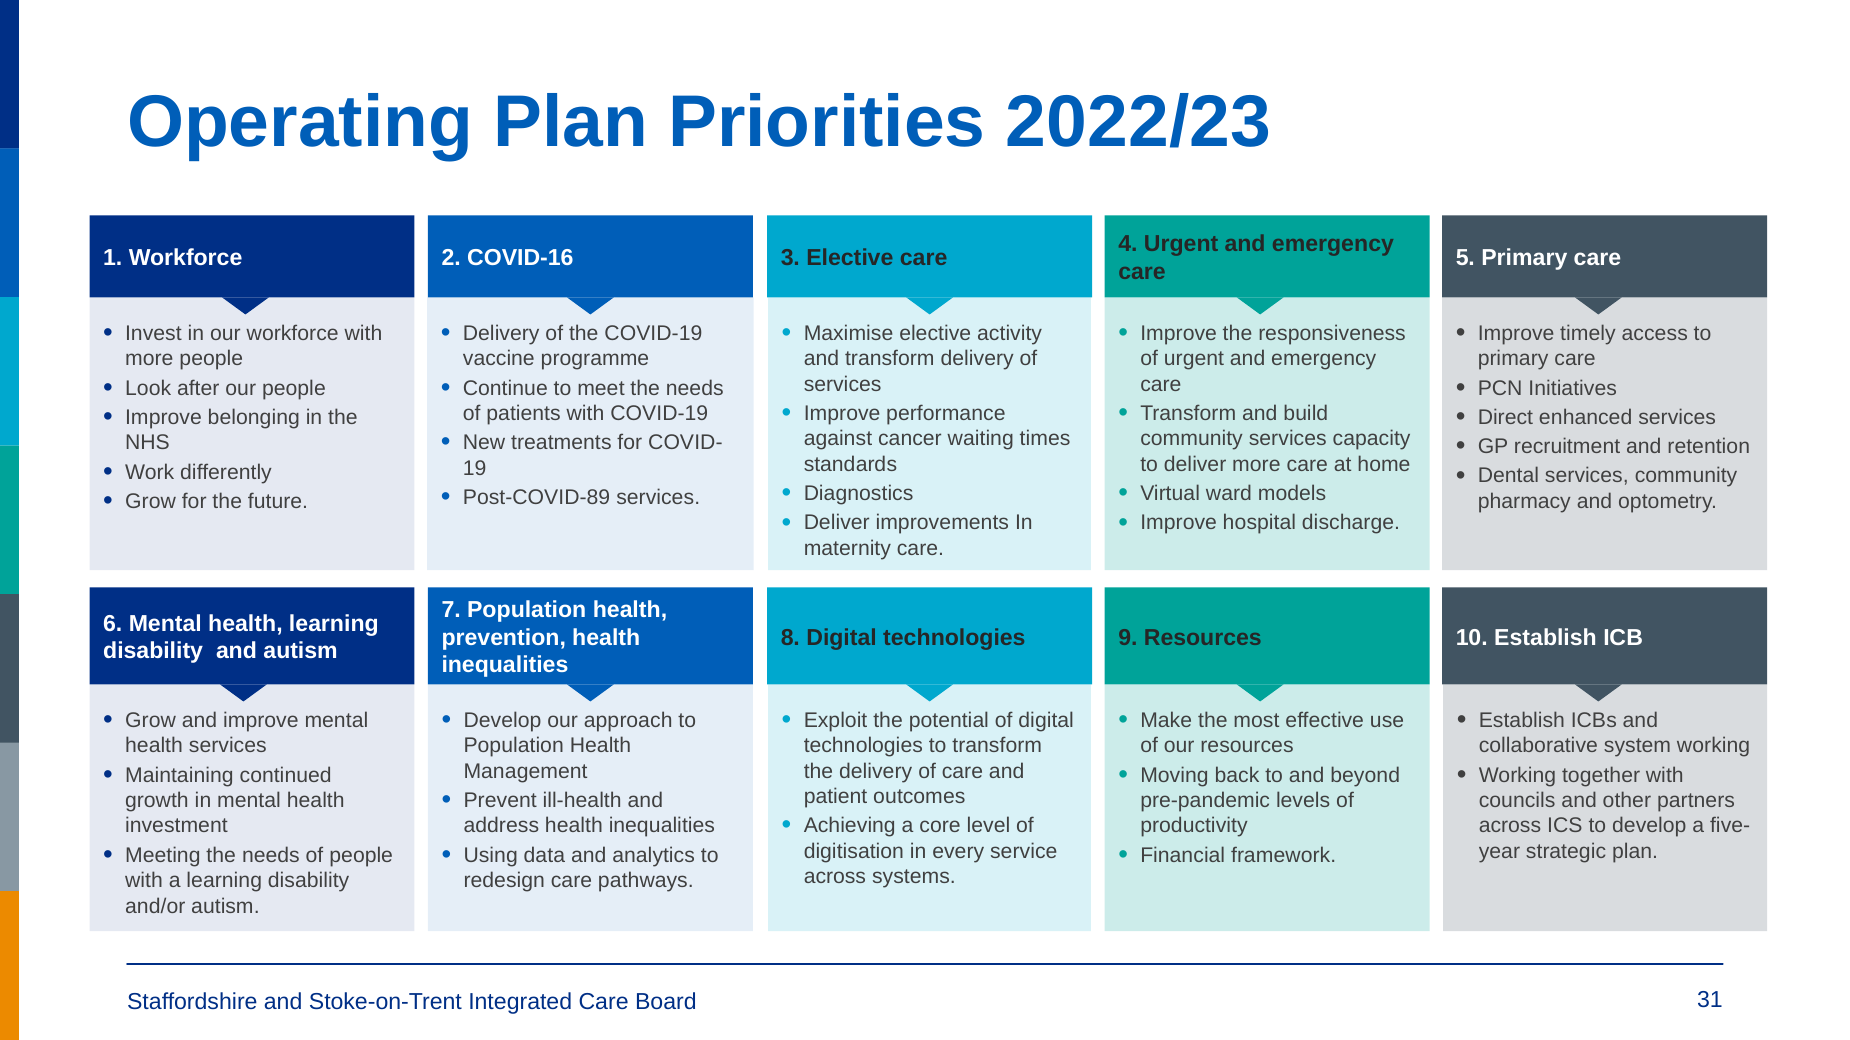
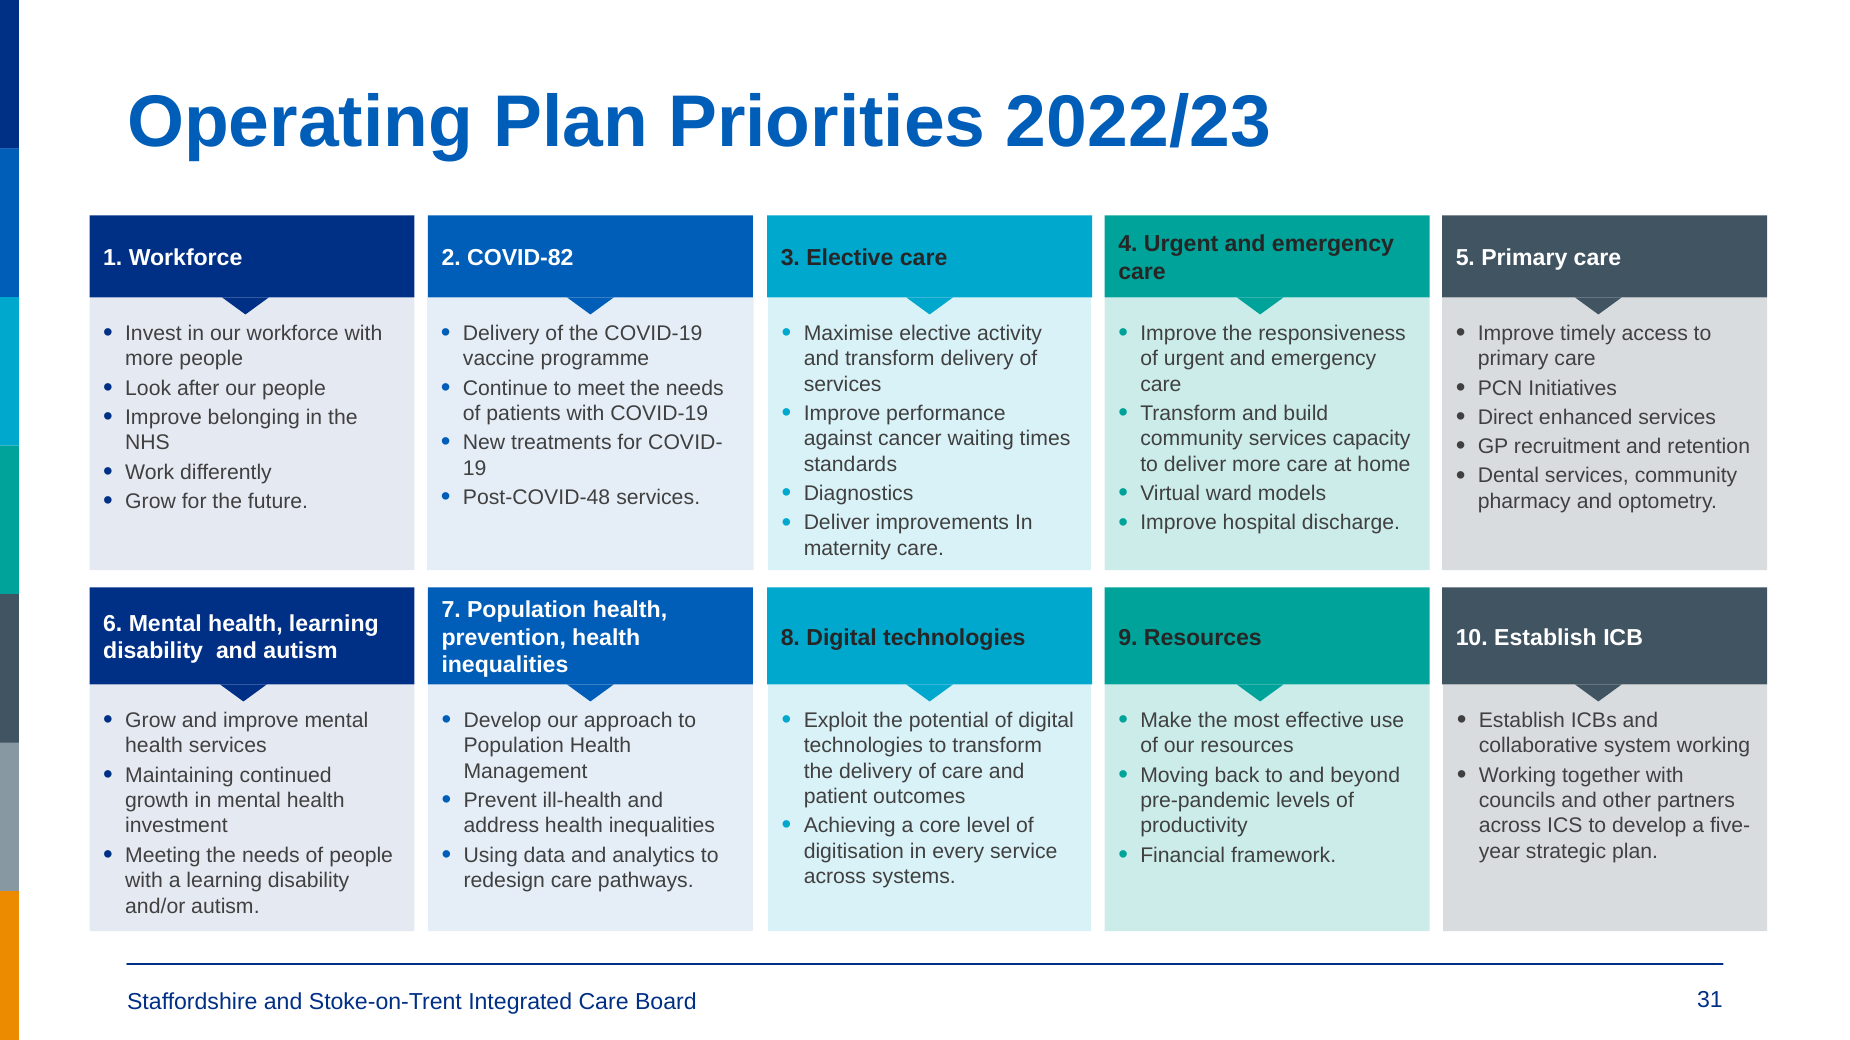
COVID-16: COVID-16 -> COVID-82
Post-COVID-89: Post-COVID-89 -> Post-COVID-48
